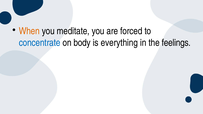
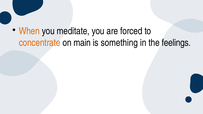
concentrate colour: blue -> orange
body: body -> main
everything: everything -> something
